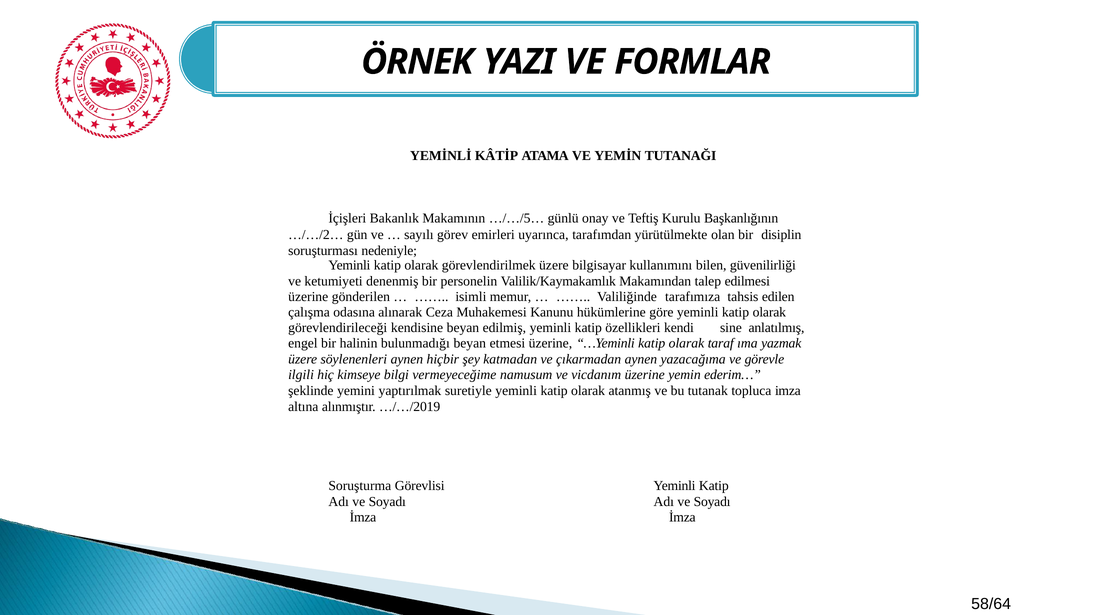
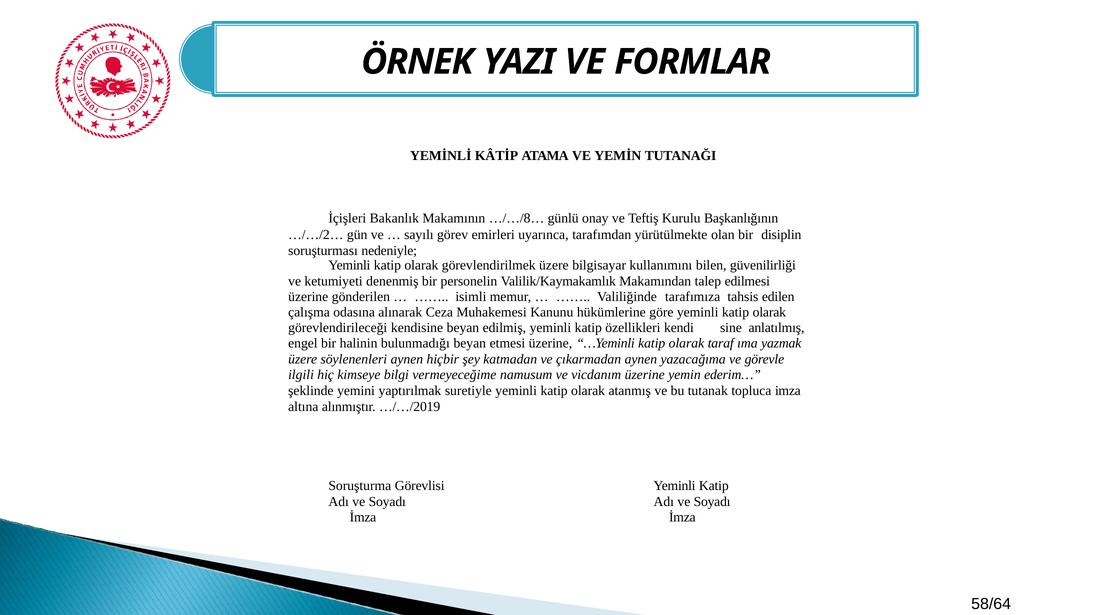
…/…/5…: …/…/5… -> …/…/8…
